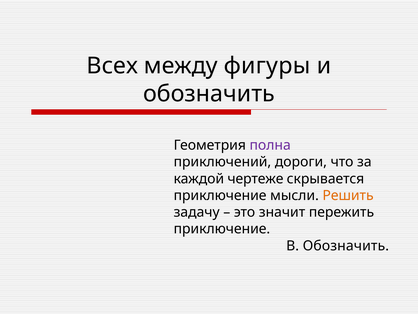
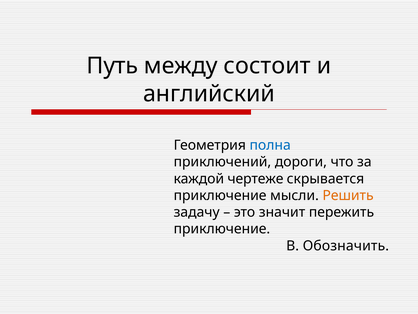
Всех: Всех -> Путь
фигуры: фигуры -> состоит
обозначить at (209, 94): обозначить -> английский
полна colour: purple -> blue
